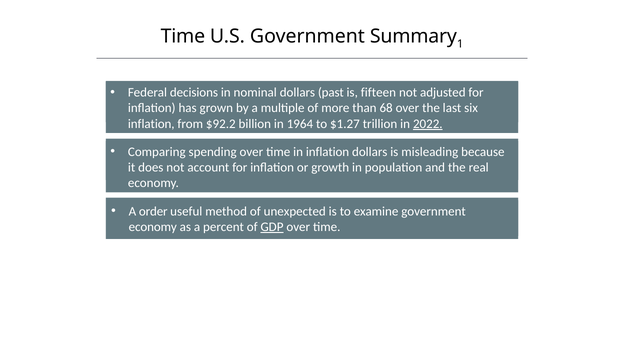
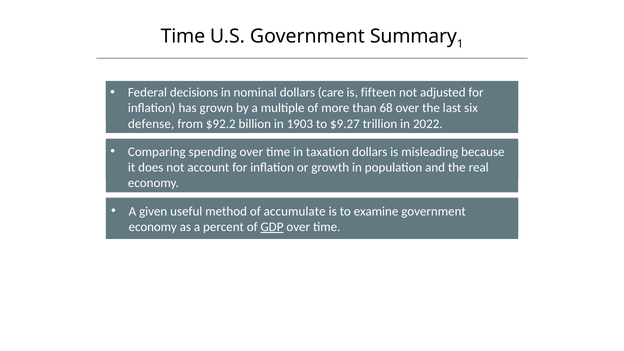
past: past -> care
inflation at (151, 124): inflation -> defense
1964: 1964 -> 1903
$1.27: $1.27 -> $9.27
2022 underline: present -> none
in inflation: inflation -> taxation
order: order -> given
unexpected: unexpected -> accumulate
